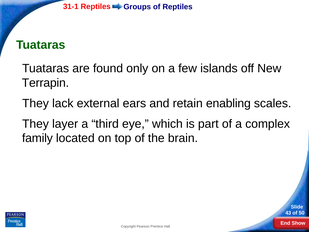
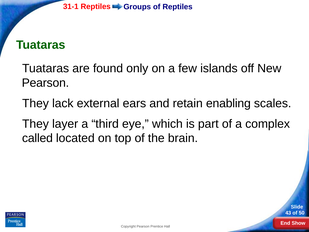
Terrapin at (45, 83): Terrapin -> Pearson
family: family -> called
